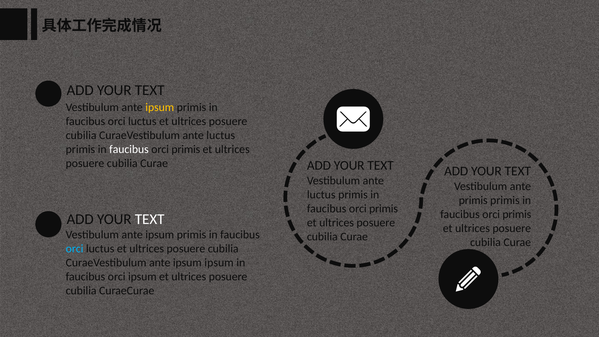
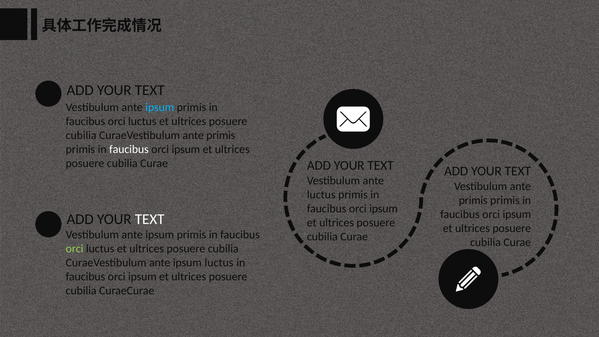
ipsum at (160, 107) colour: yellow -> light blue
CuraeVestibulum ante luctus: luctus -> primis
primis at (186, 149): primis -> ipsum
primis at (384, 209): primis -> ipsum
primis at (517, 214): primis -> ipsum
orci at (75, 249) colour: light blue -> light green
ipsum ipsum: ipsum -> luctus
